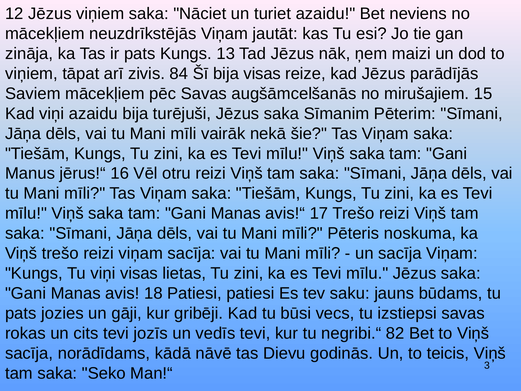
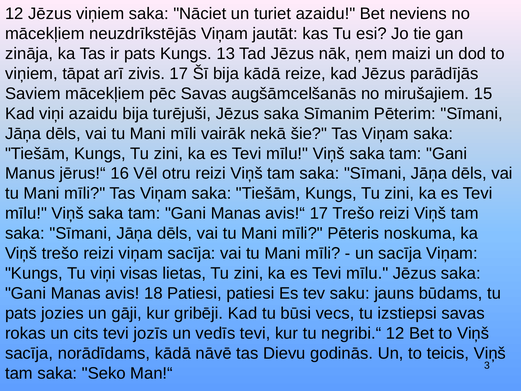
zivis 84: 84 -> 17
bija visas: visas -> kādā
negribi.“ 82: 82 -> 12
